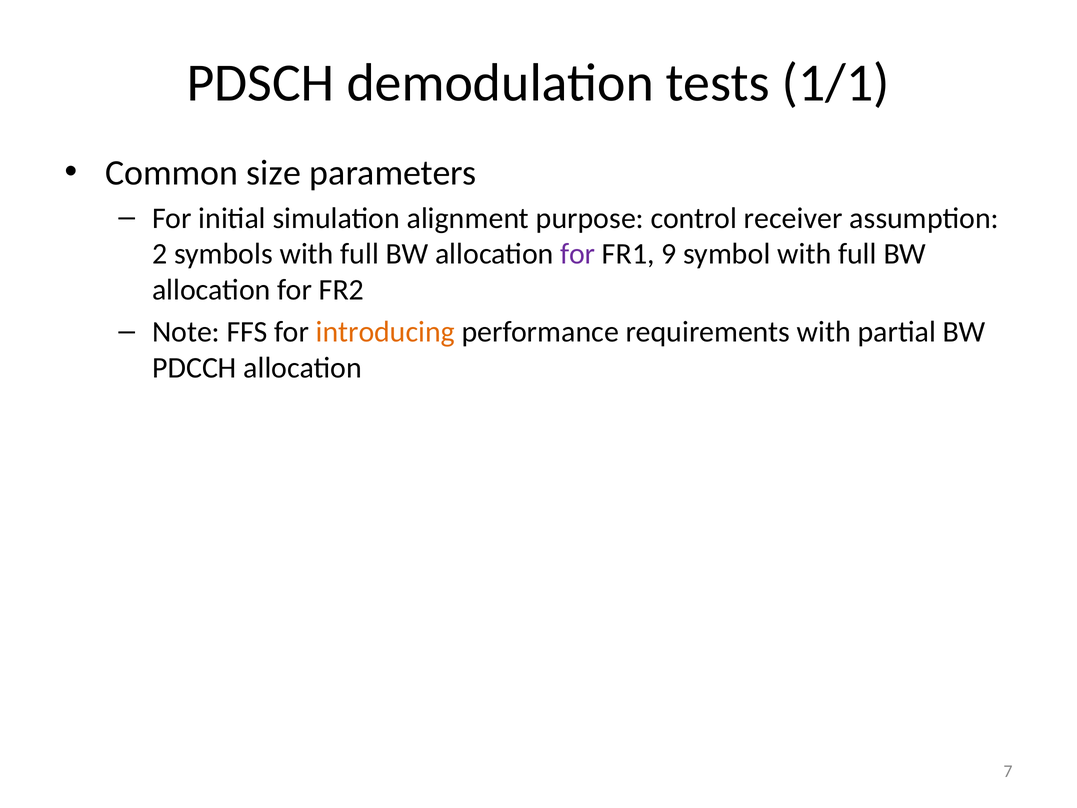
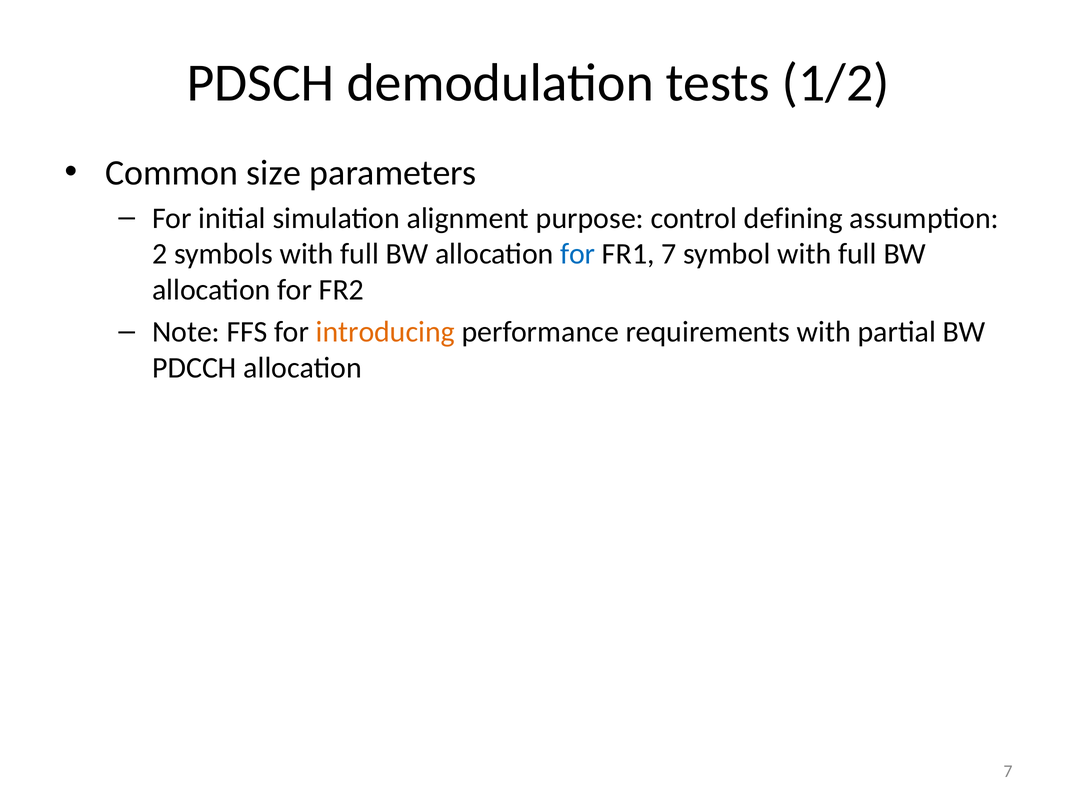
1/1: 1/1 -> 1/2
receiver: receiver -> defining
for at (578, 254) colour: purple -> blue
FR1 9: 9 -> 7
